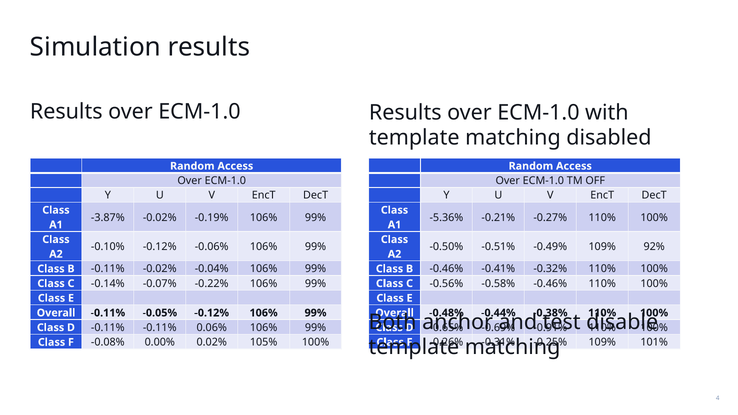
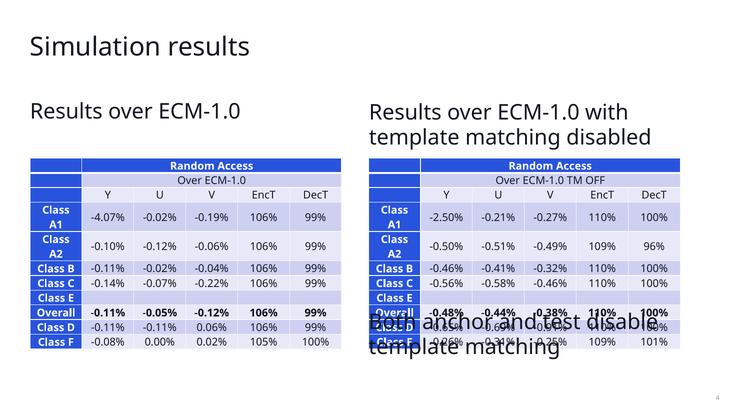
-3.87%: -3.87% -> -4.07%
-5.36%: -5.36% -> -2.50%
92%: 92% -> 96%
